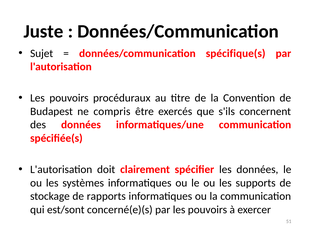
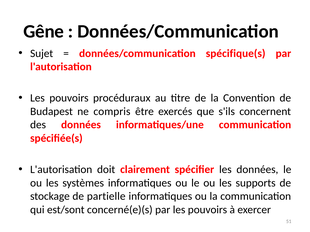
Juste: Juste -> Gêne
rapports: rapports -> partielle
